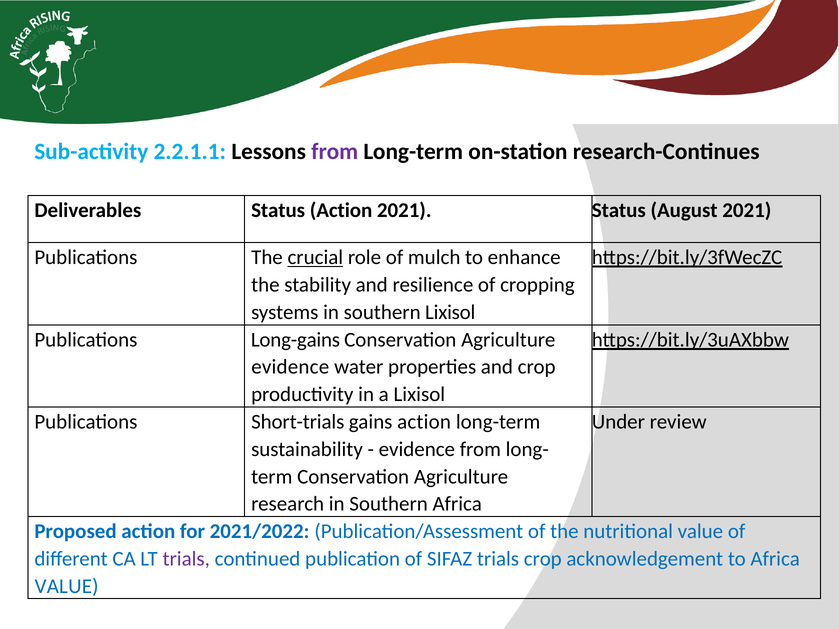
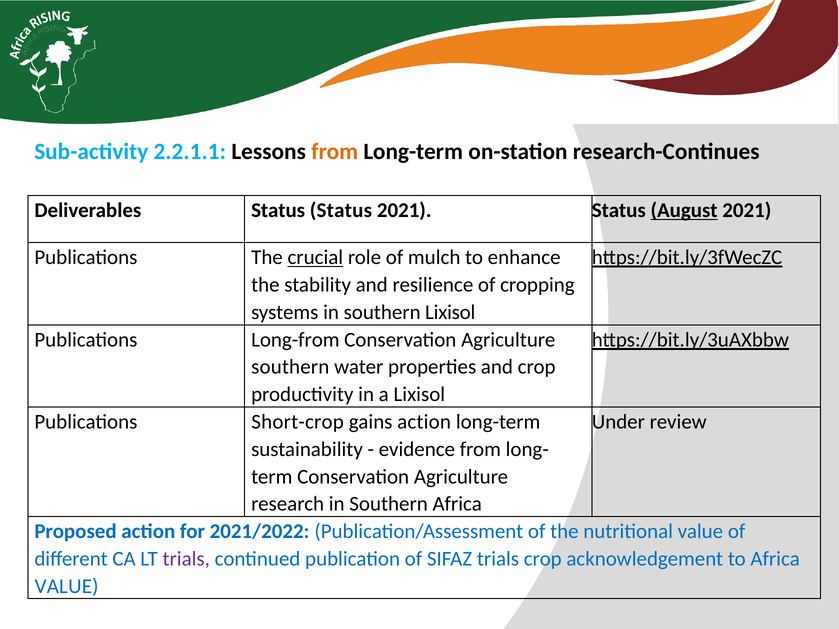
from at (335, 151) colour: purple -> orange
Status Action: Action -> Status
August underline: none -> present
Long-gains: Long-gains -> Long-from
evidence at (290, 367): evidence -> southern
Short-trials: Short-trials -> Short-crop
